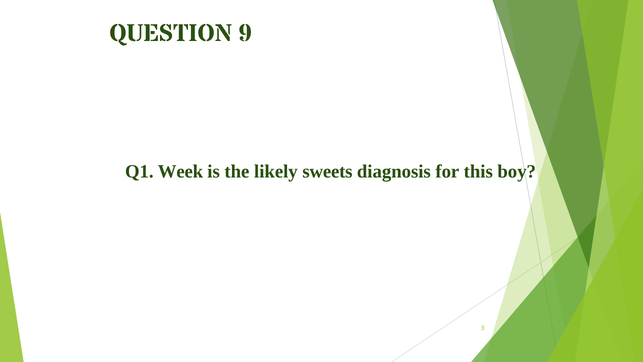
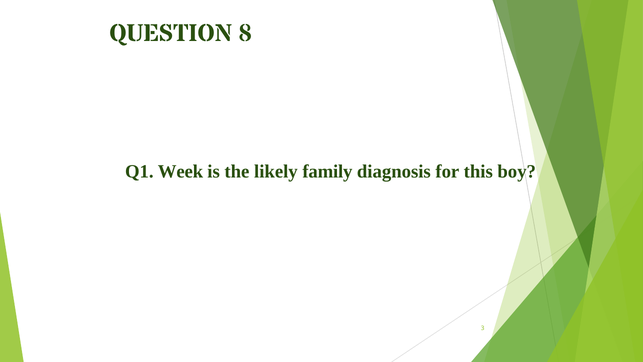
9: 9 -> 8
sweets: sweets -> family
